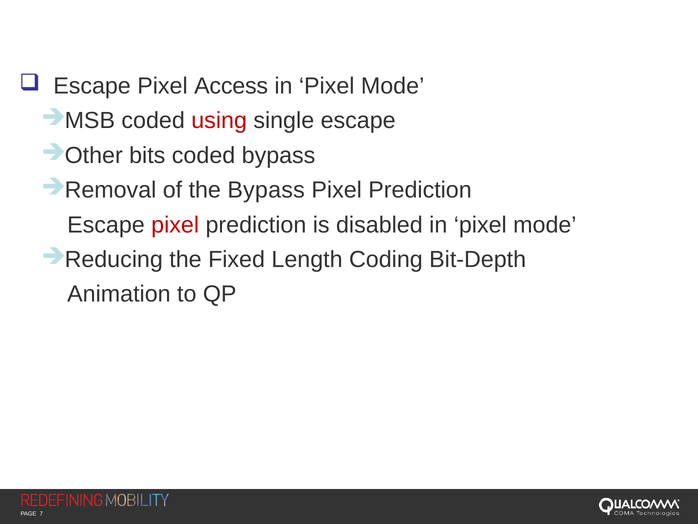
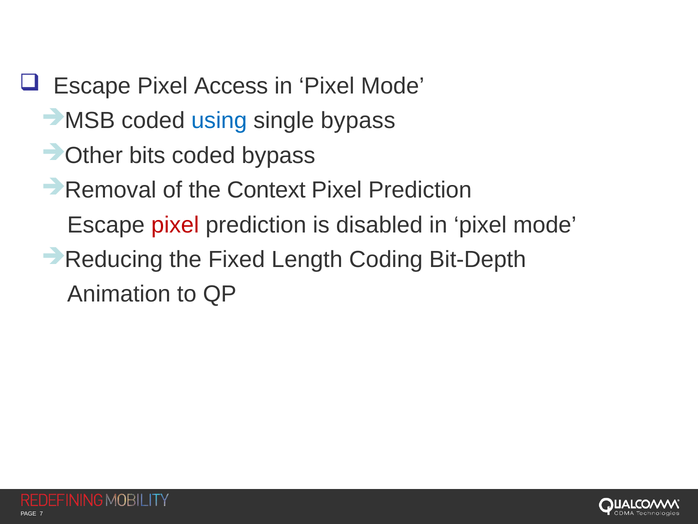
using colour: red -> blue
single escape: escape -> bypass
the Bypass: Bypass -> Context
